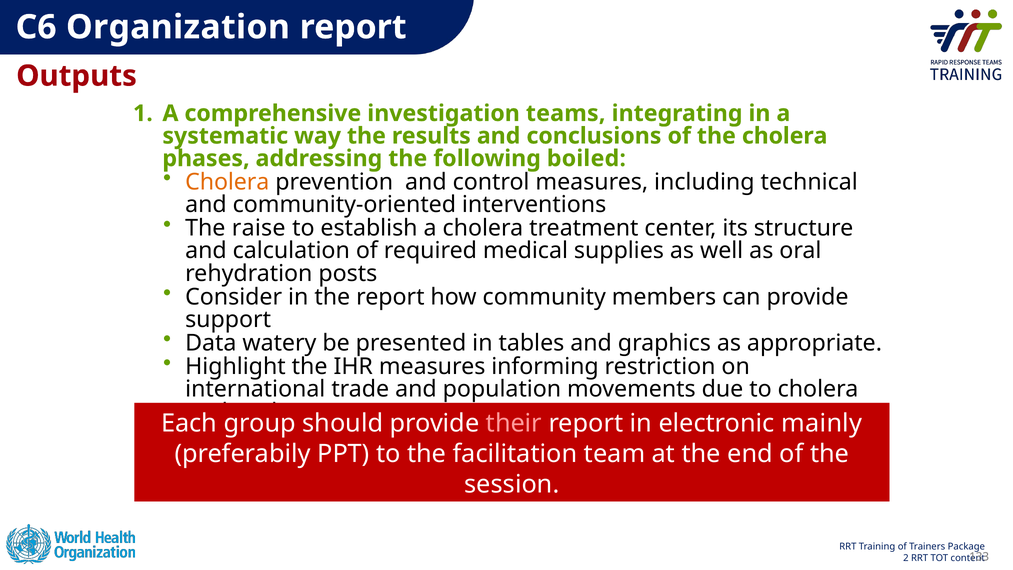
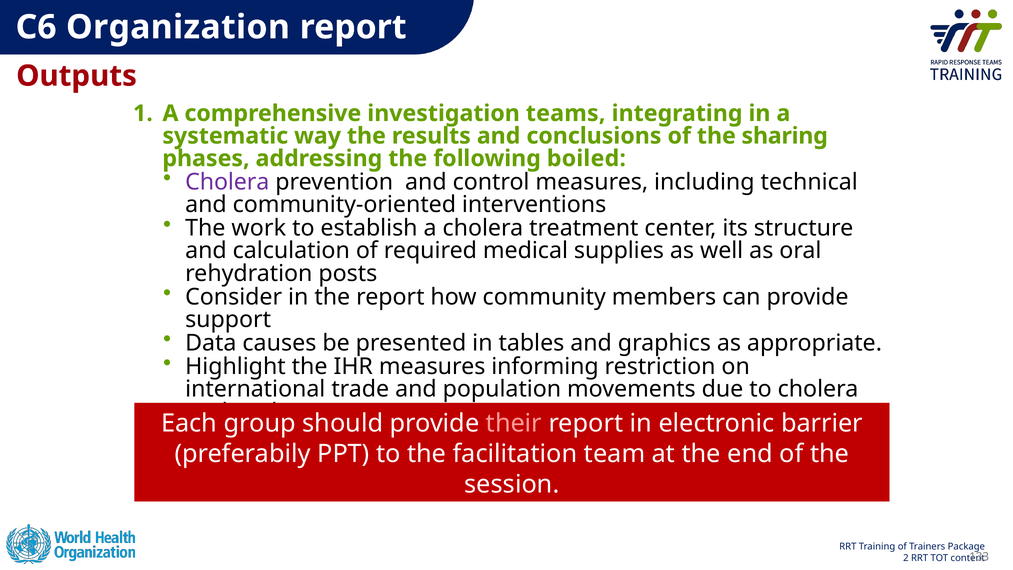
the cholera: cholera -> sharing
Cholera at (227, 182) colour: orange -> purple
raise: raise -> work
watery: watery -> causes
mainly: mainly -> barrier
